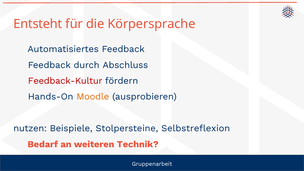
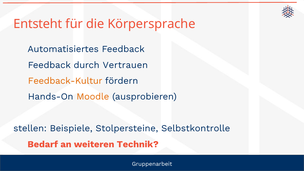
Abschluss: Abschluss -> Vertrauen
Feedback-Kultur colour: red -> orange
nutzen: nutzen -> stellen
Selbstreflexion: Selbstreflexion -> Selbstkontrolle
